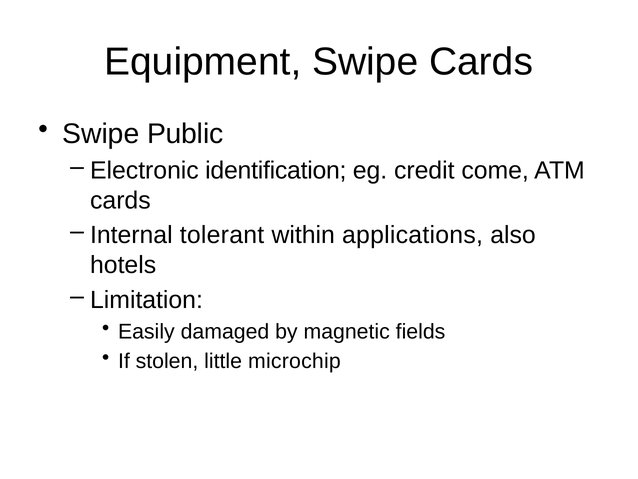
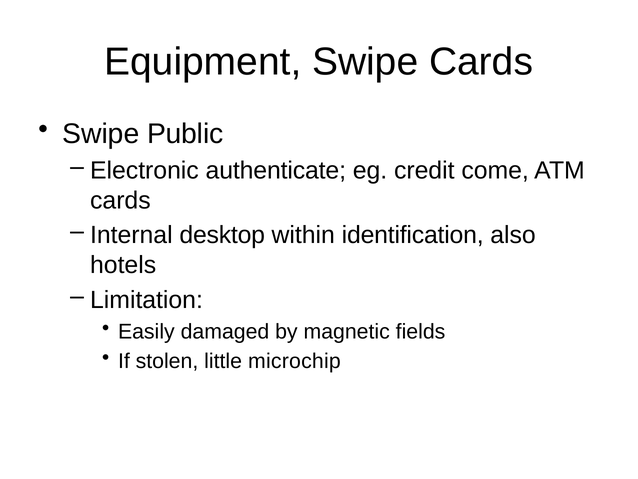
identification: identification -> authenticate
tolerant: tolerant -> desktop
applications: applications -> identification
